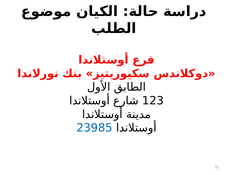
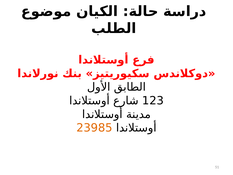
23985 colour: blue -> orange
